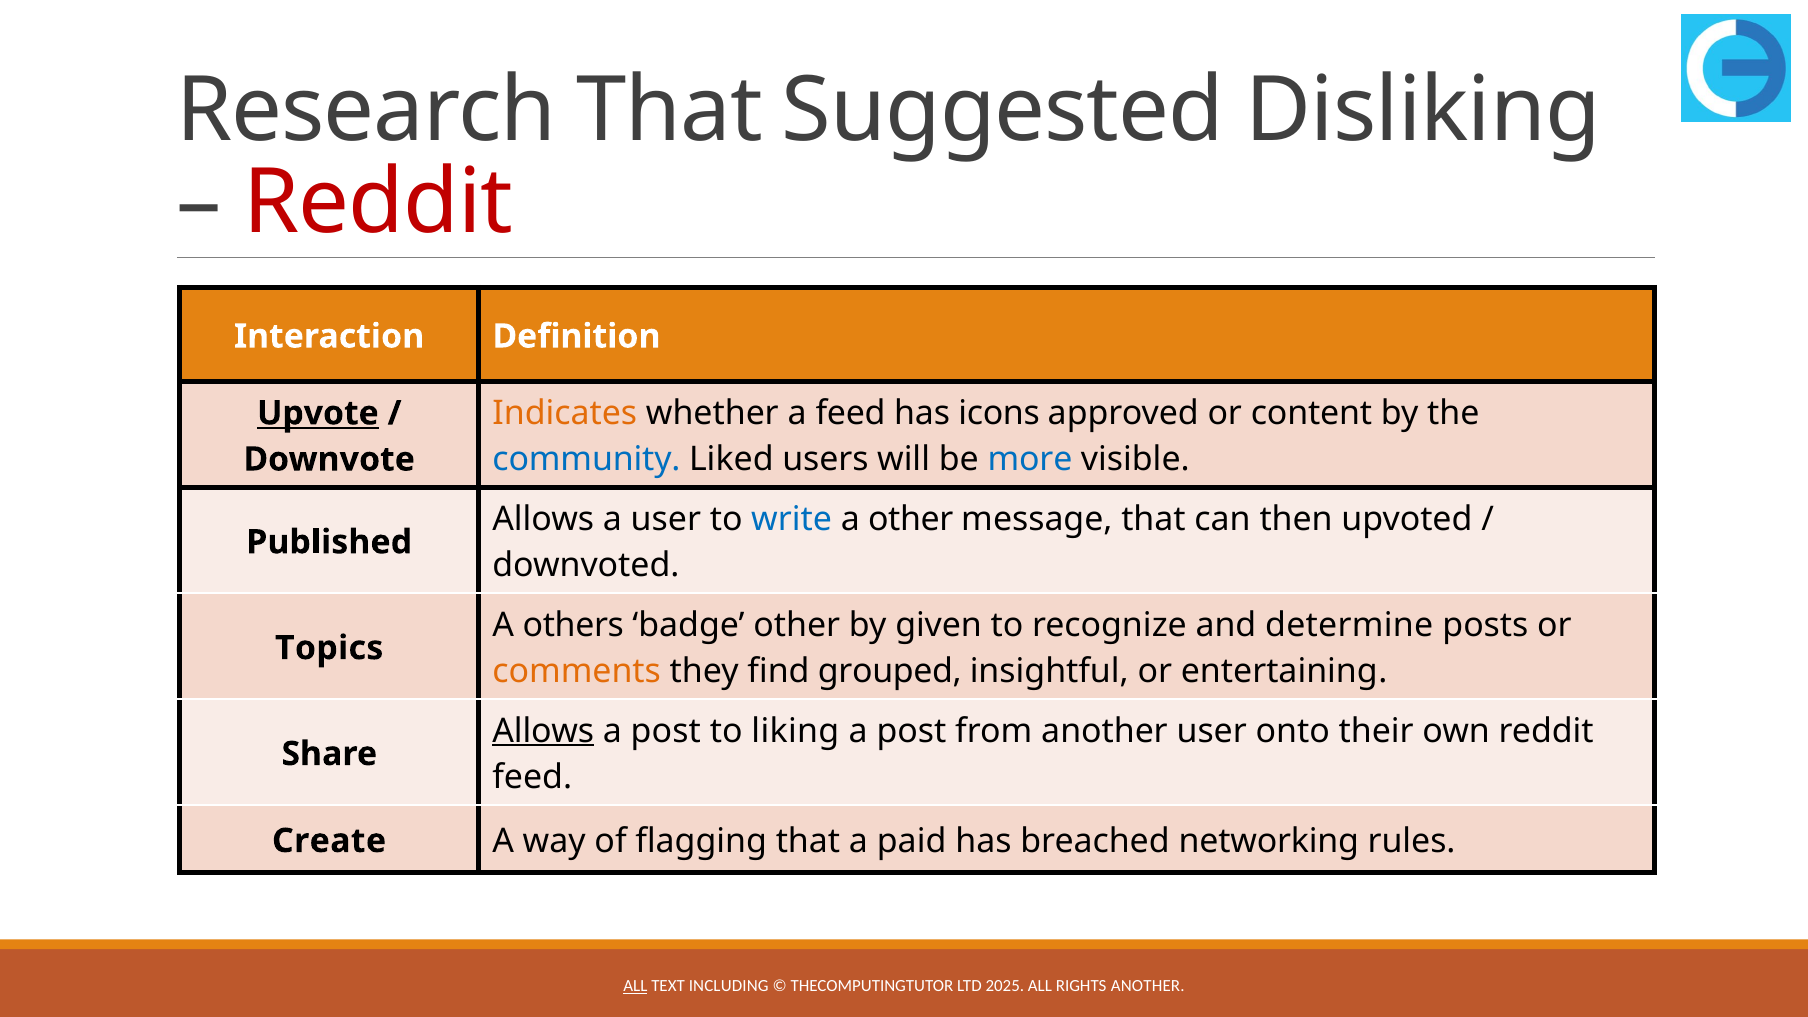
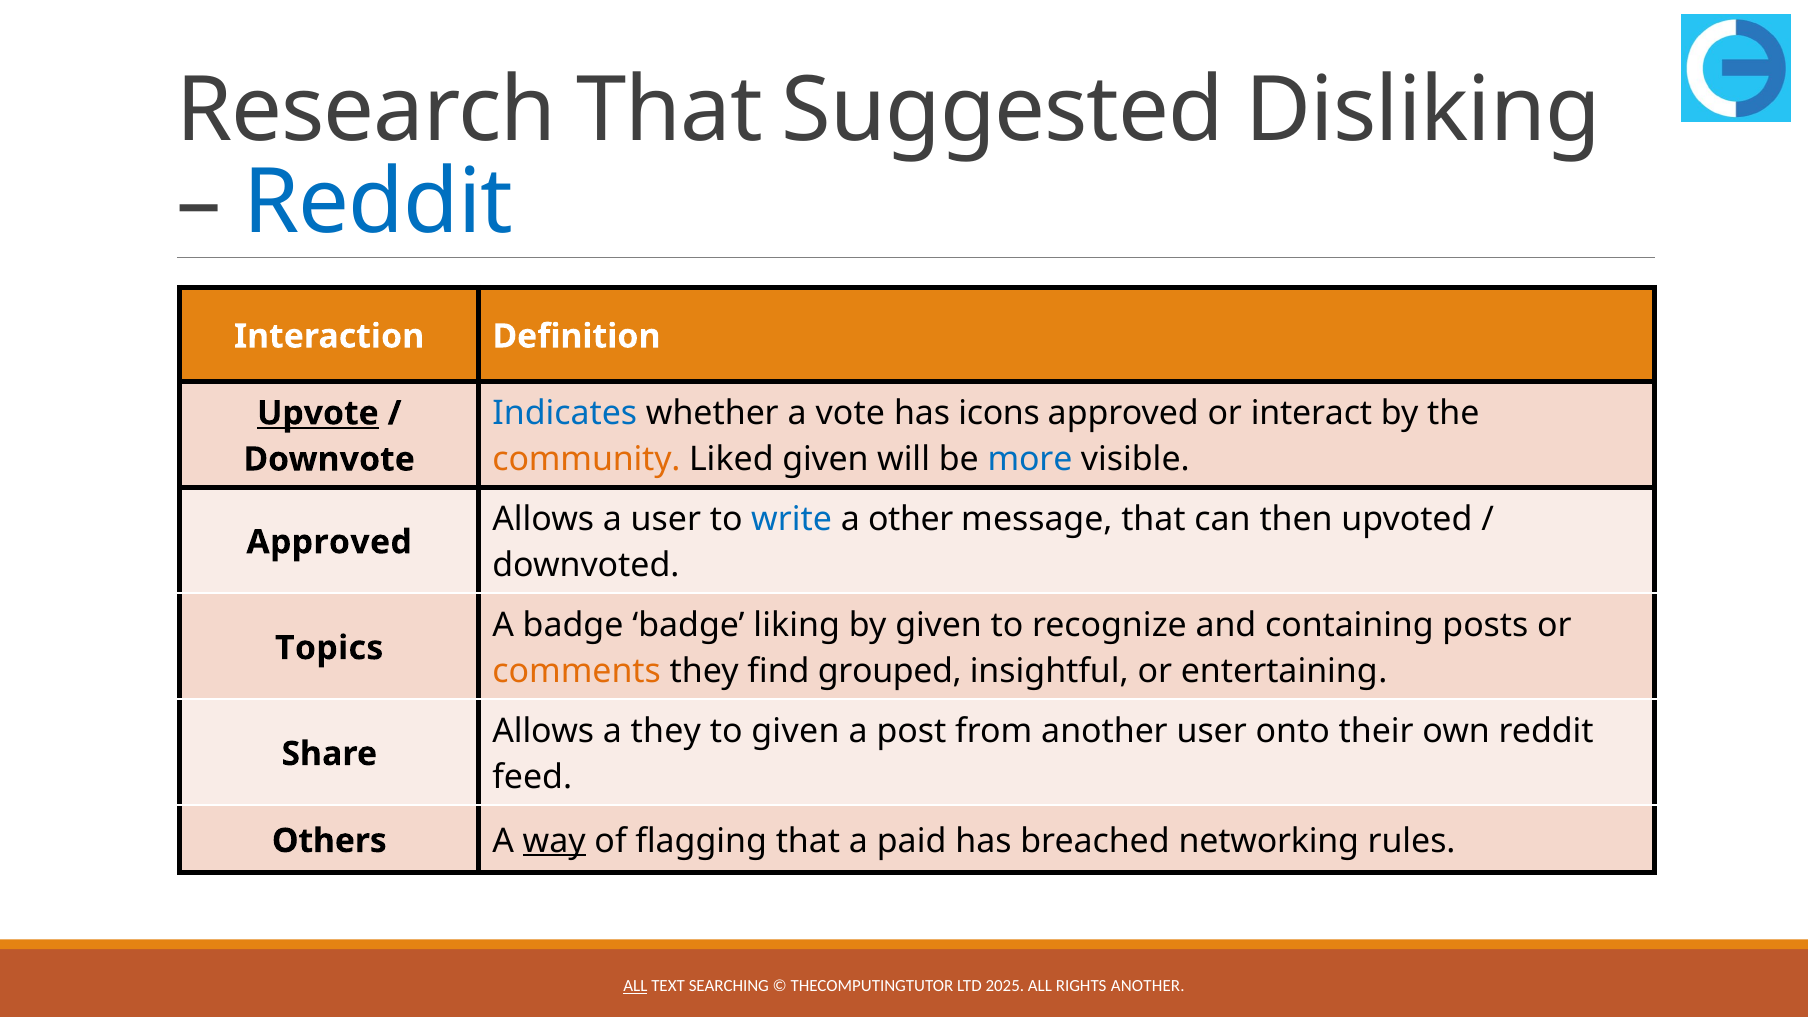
Reddit at (378, 203) colour: red -> blue
Indicates colour: orange -> blue
a feed: feed -> vote
content: content -> interact
community colour: blue -> orange
Liked users: users -> given
Published at (329, 542): Published -> Approved
A others: others -> badge
badge other: other -> liking
determine: determine -> containing
Allows at (543, 731) underline: present -> none
post at (666, 731): post -> they
to liking: liking -> given
Create: Create -> Others
way underline: none -> present
INCLUDING: INCLUDING -> SEARCHING
